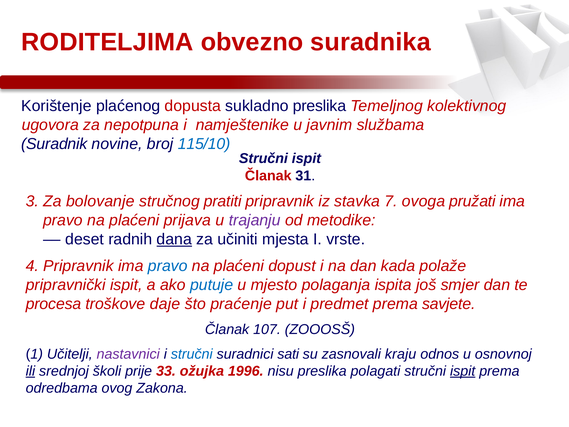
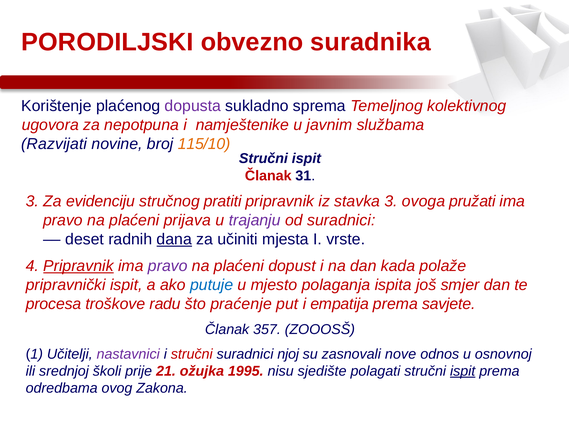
RODITELJIMA: RODITELJIMA -> PORODILJSKI
dopusta colour: red -> purple
sukladno preslika: preslika -> sprema
Suradnik: Suradnik -> Razvijati
115/10 colour: blue -> orange
bolovanje: bolovanje -> evidenciju
stavka 7: 7 -> 3
od metodike: metodike -> suradnici
Pripravnik at (78, 266) underline: none -> present
pravo at (168, 266) colour: blue -> purple
daje: daje -> radu
predmet: predmet -> empatija
107: 107 -> 357
stručni at (192, 354) colour: blue -> red
sati: sati -> njoj
kraju: kraju -> nove
ili underline: present -> none
33: 33 -> 21
1996: 1996 -> 1995
nisu preslika: preslika -> sjedište
